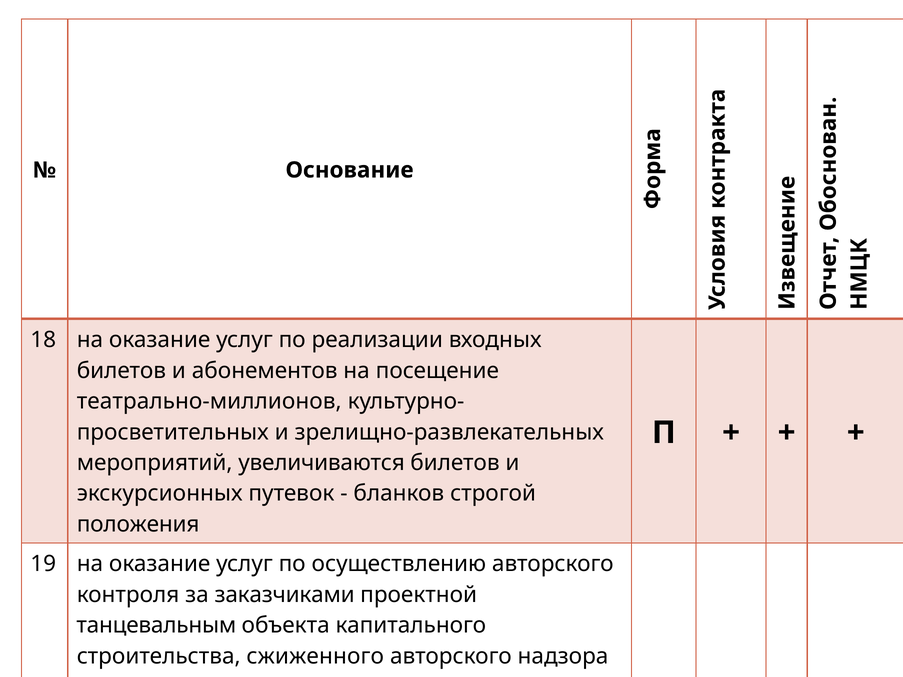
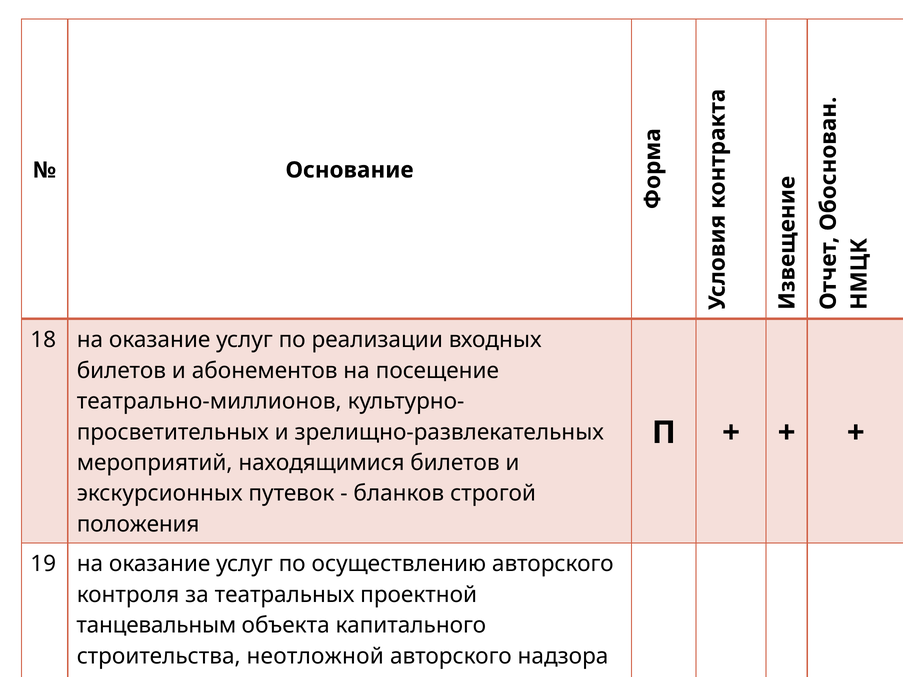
увеличиваются: увеличиваются -> находящимися
заказчиками: заказчиками -> театральных
сжиженного: сжиженного -> неотложной
